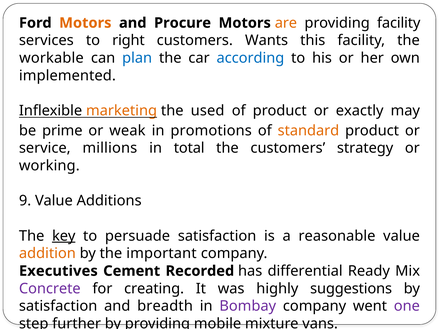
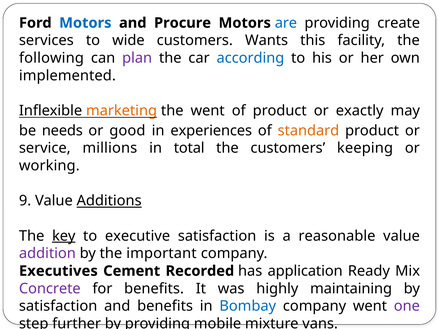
Motors at (85, 23) colour: orange -> blue
are colour: orange -> blue
providing facility: facility -> create
right: right -> wide
workable: workable -> following
plan colour: blue -> purple
the used: used -> went
prime: prime -> needs
weak: weak -> good
promotions: promotions -> experiences
strategy: strategy -> keeping
Additions underline: none -> present
persuade: persuade -> executive
addition colour: orange -> purple
differential: differential -> application
for creating: creating -> benefits
suggestions: suggestions -> maintaining
and breadth: breadth -> benefits
Bombay colour: purple -> blue
